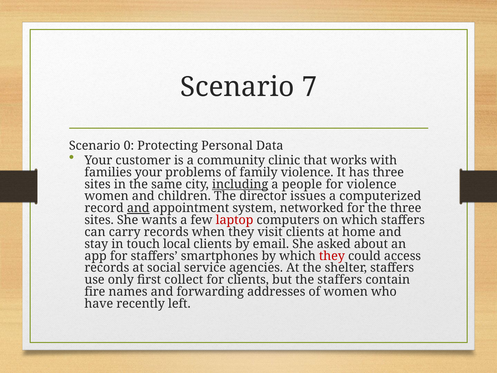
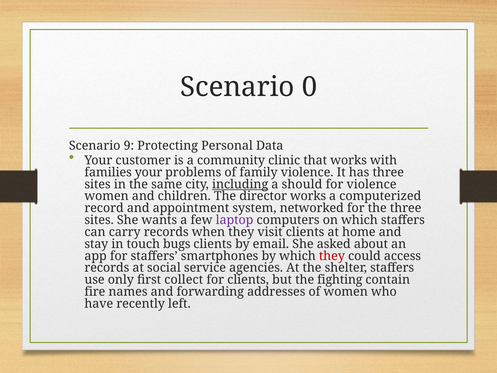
7: 7 -> 0
0: 0 -> 9
people: people -> should
director issues: issues -> works
and at (138, 208) underline: present -> none
laptop colour: red -> purple
local: local -> bugs
the staffers: staffers -> fighting
